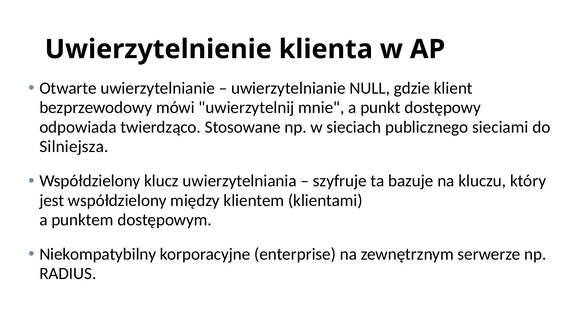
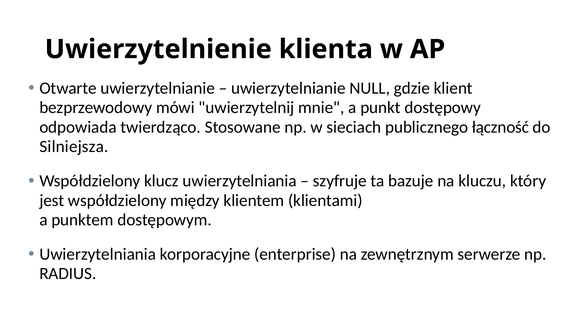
sieciami: sieciami -> łączność
Niekompatybilny at (98, 254): Niekompatybilny -> Uwierzytelniania
